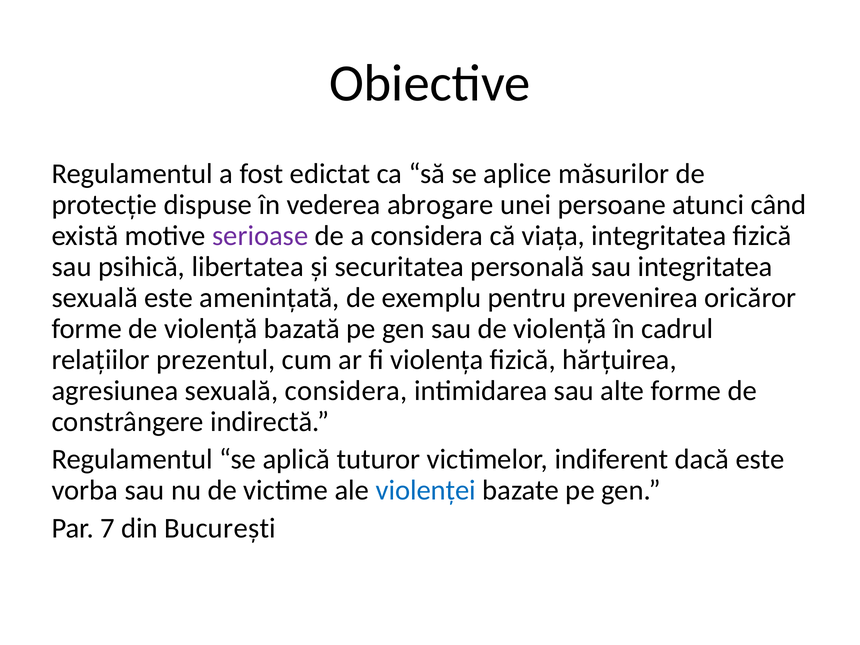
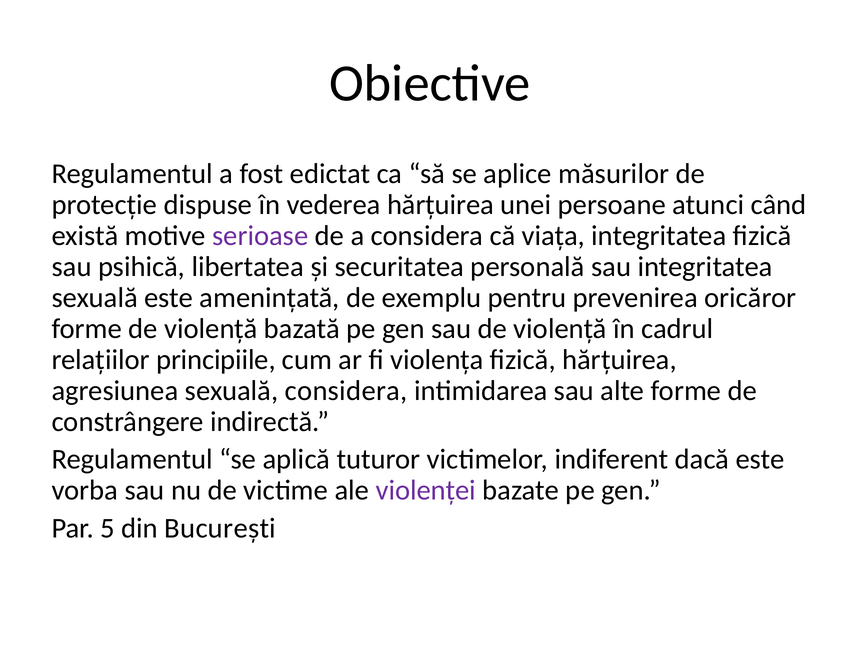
vederea abrogare: abrogare -> hărțuirea
prezentul: prezentul -> principiile
violenței colour: blue -> purple
7: 7 -> 5
